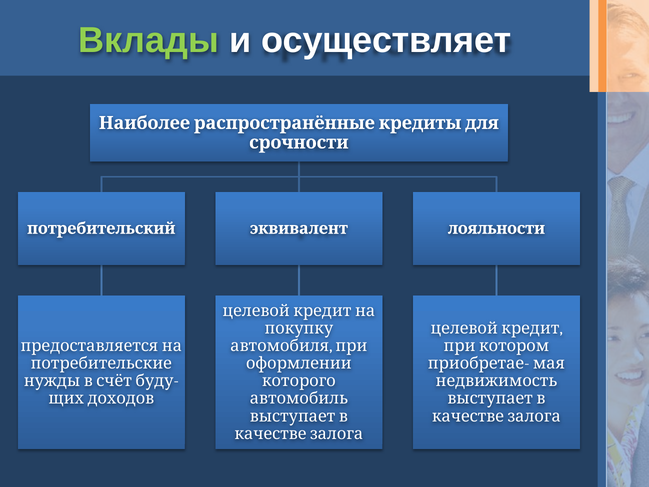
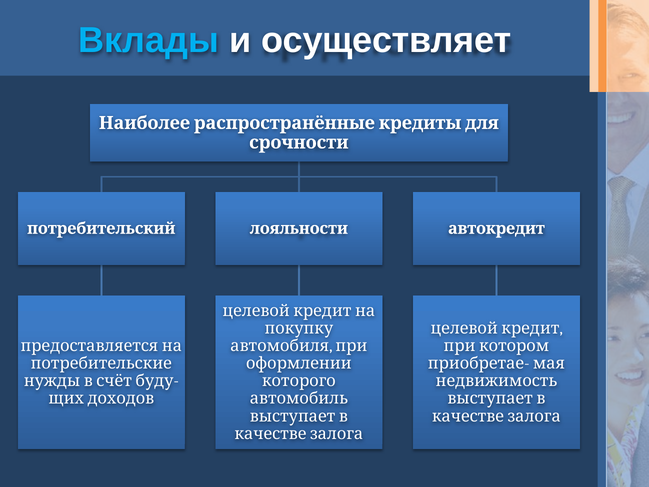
Вклады colour: light green -> light blue
эквивалент: эквивалент -> лояльности
лояльности: лояльности -> автокредит
